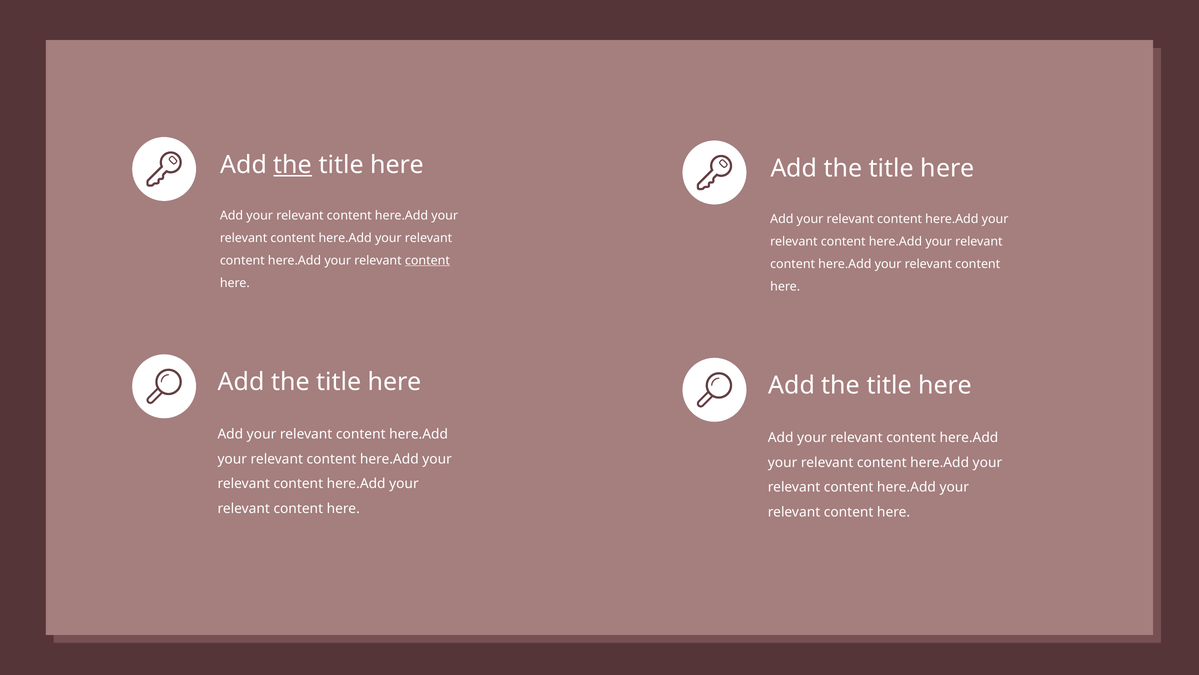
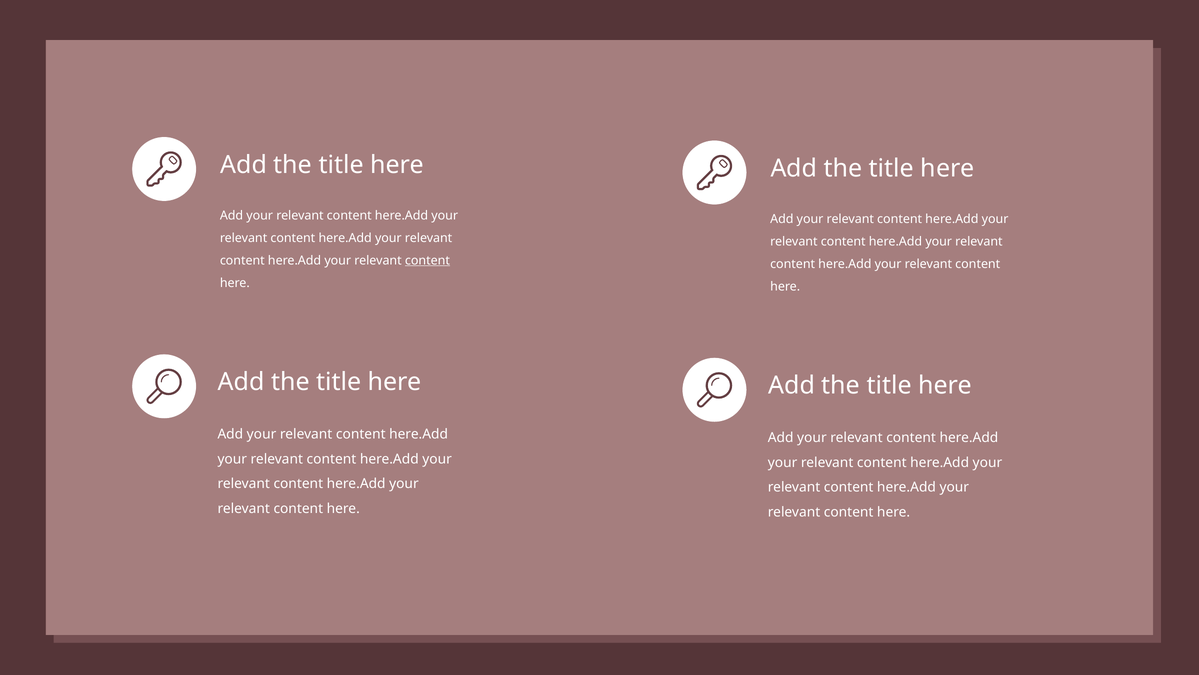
the at (293, 165) underline: present -> none
